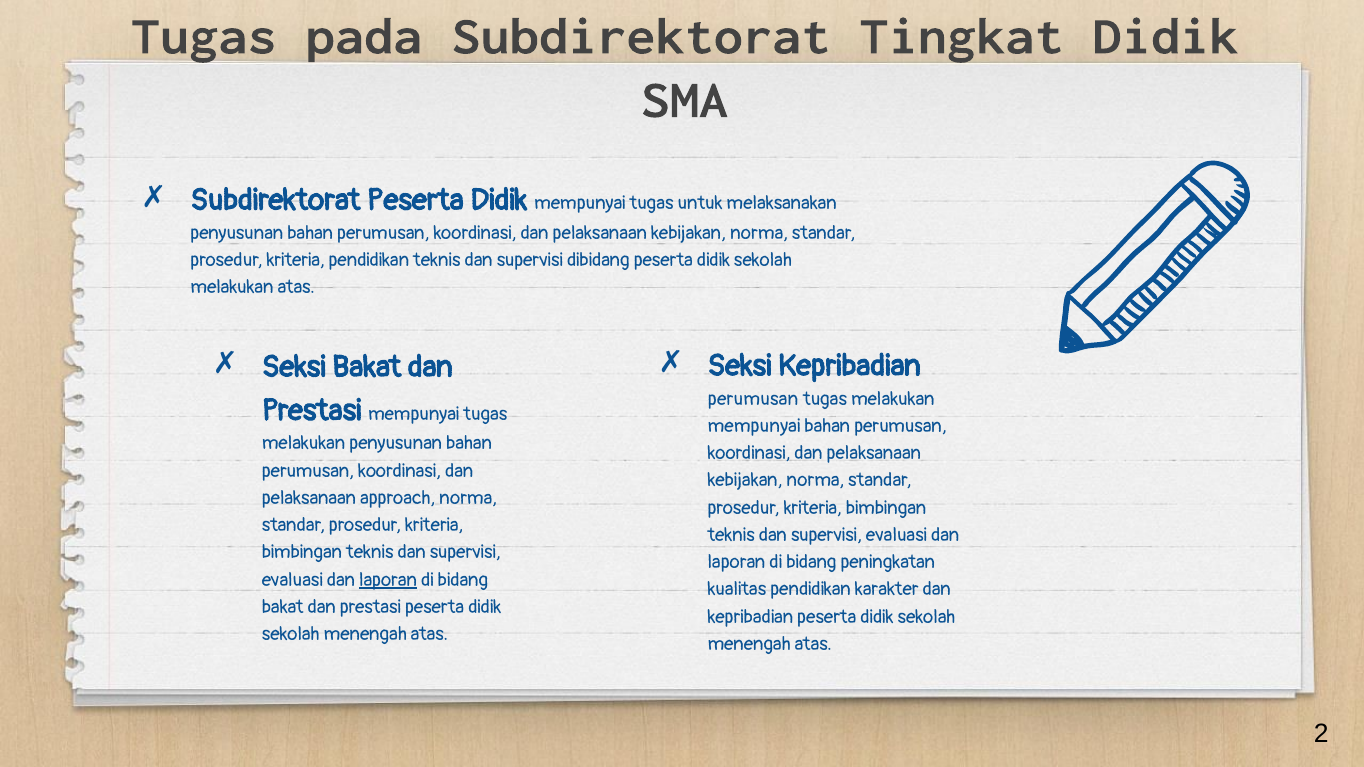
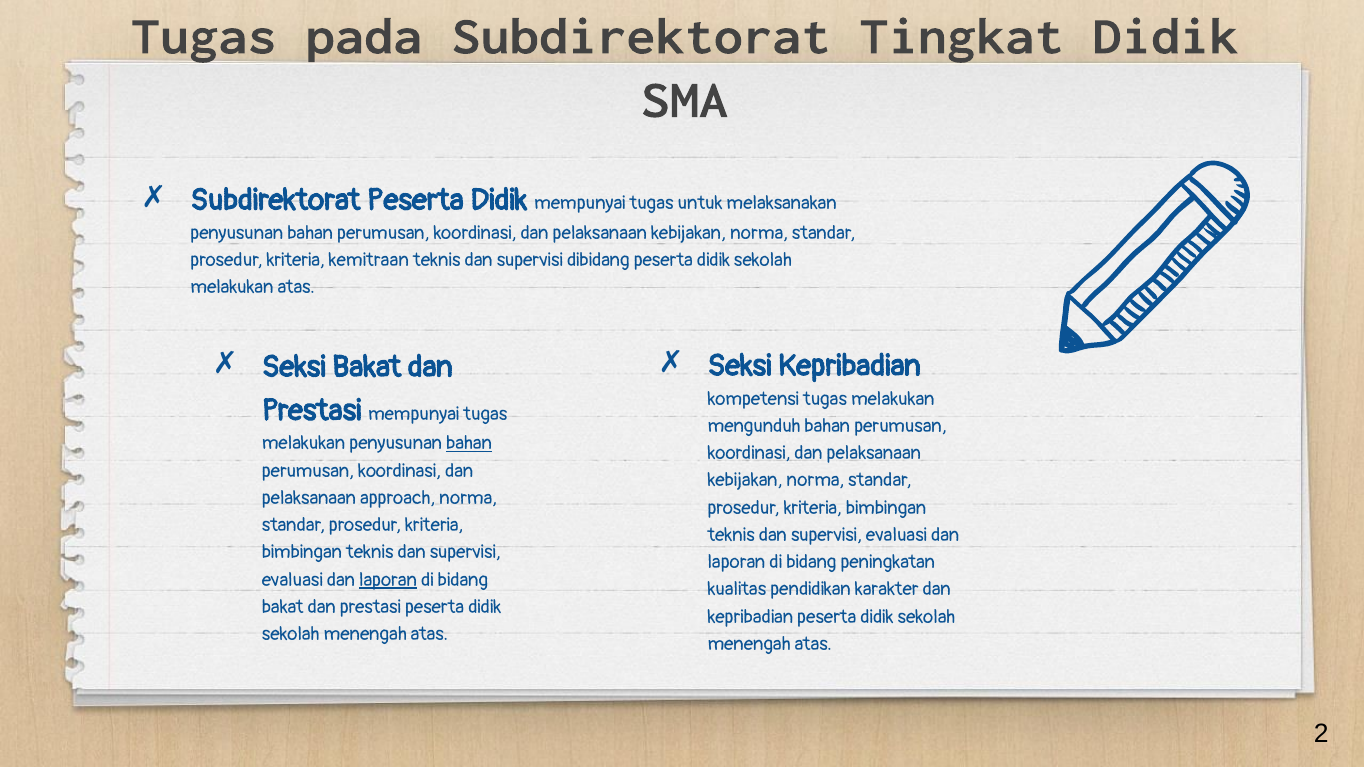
kriteria pendidikan: pendidikan -> kemitraan
perumusan at (753, 399): perumusan -> kompetensi
mempunyai at (754, 426): mempunyai -> mengunduh
bahan at (469, 444) underline: none -> present
